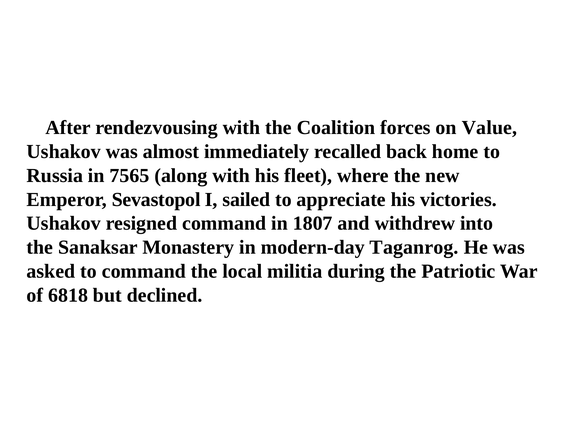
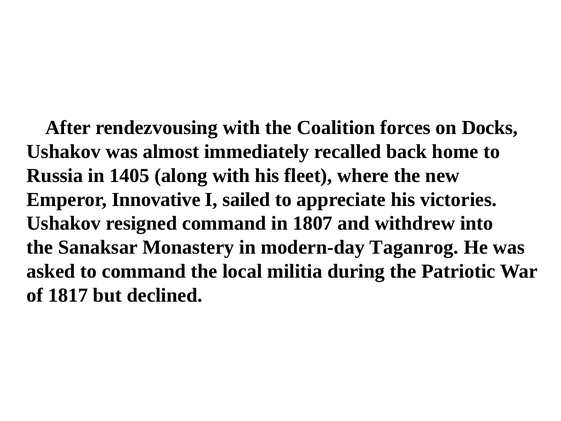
Value: Value -> Docks
7565: 7565 -> 1405
Sevastopol: Sevastopol -> Innovative
6818: 6818 -> 1817
